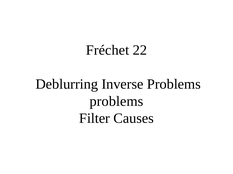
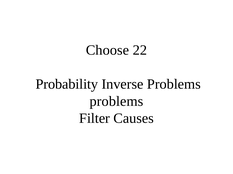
Fréchet: Fréchet -> Choose
Deblurring: Deblurring -> Probability
